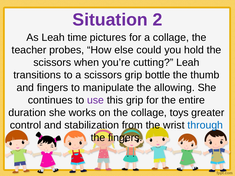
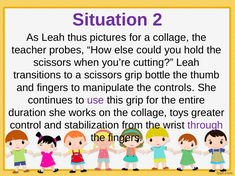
time: time -> thus
allowing: allowing -> controls
through colour: blue -> purple
